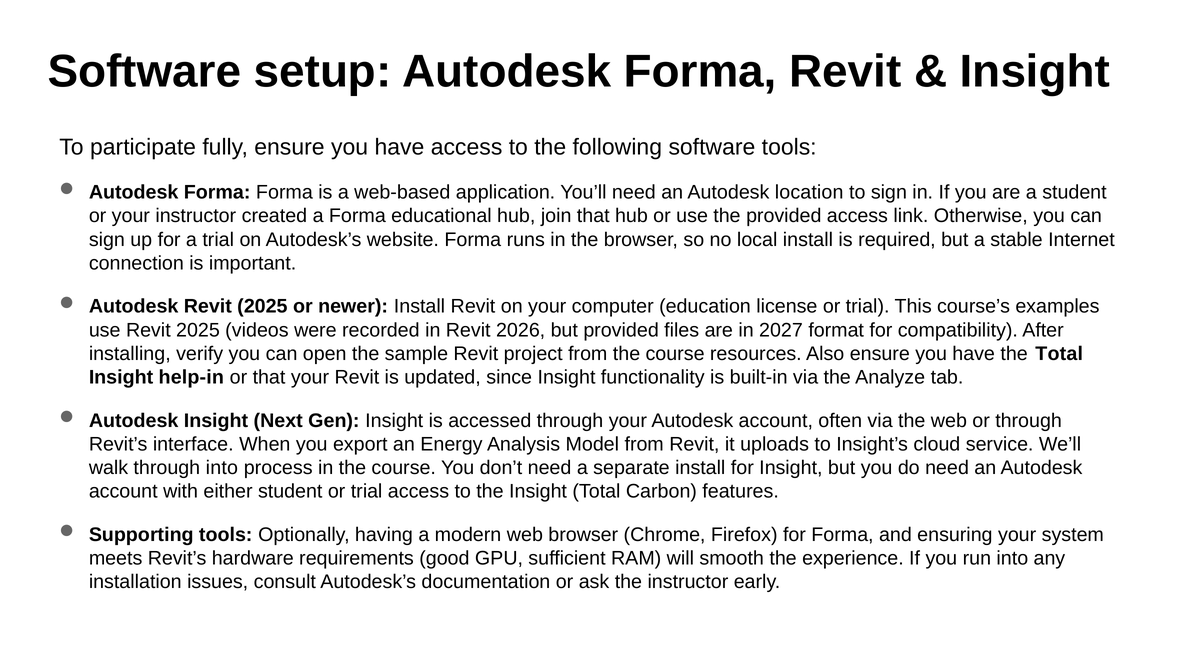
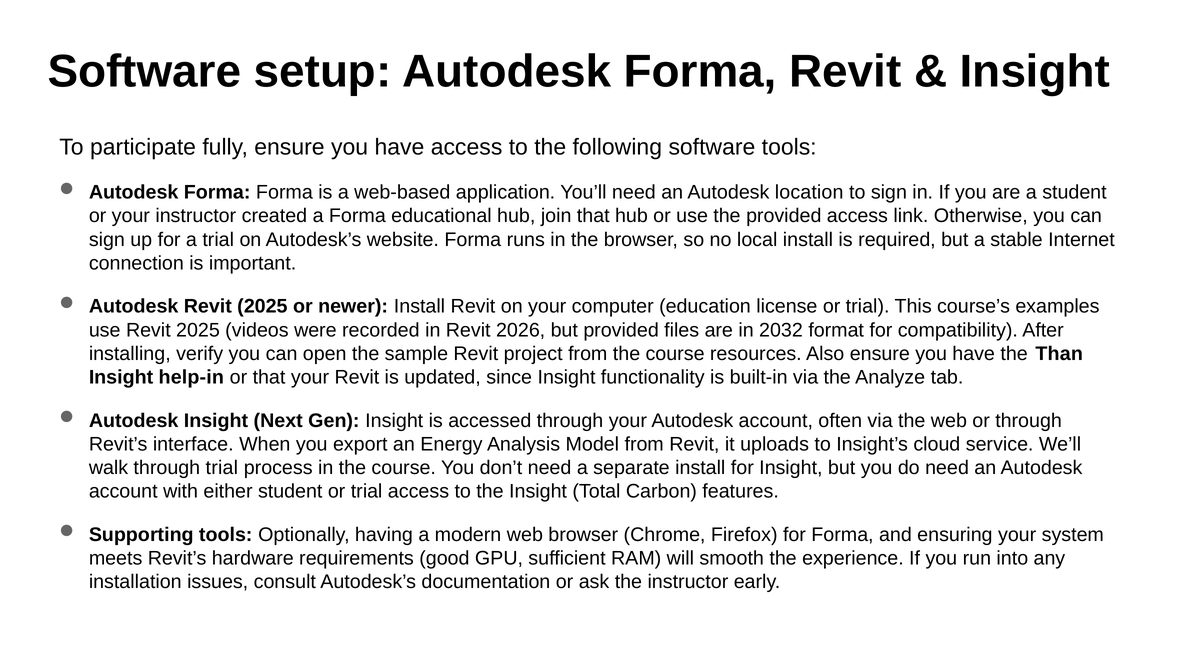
2027: 2027 -> 2032
the Total: Total -> Than
through into: into -> trial
